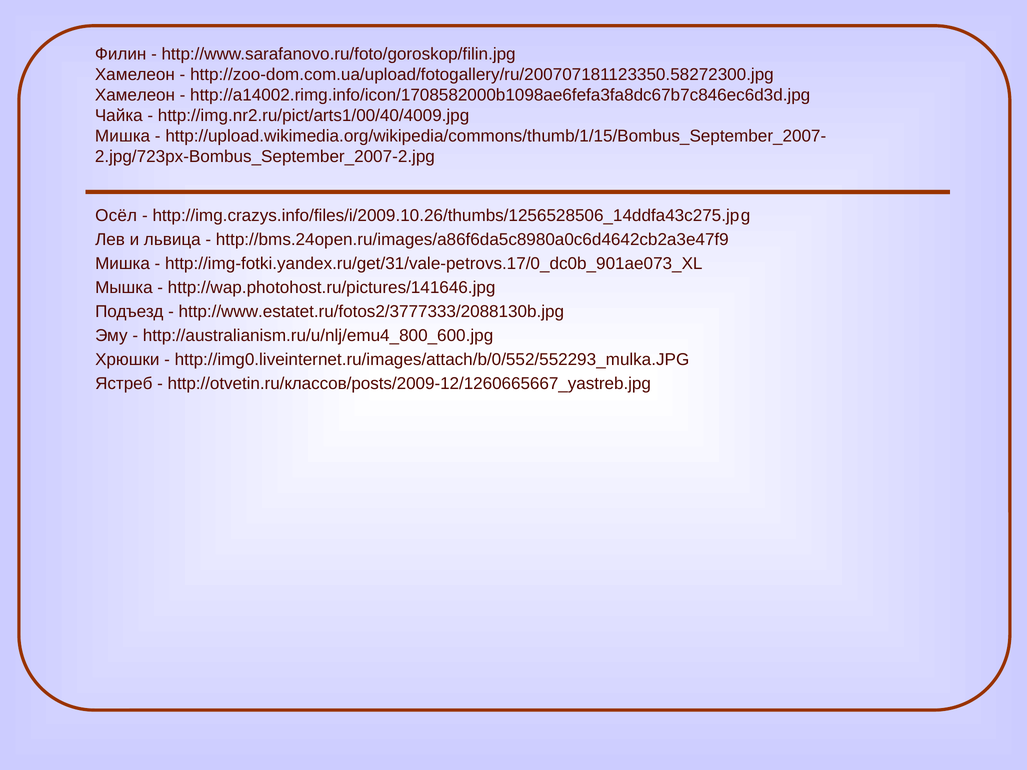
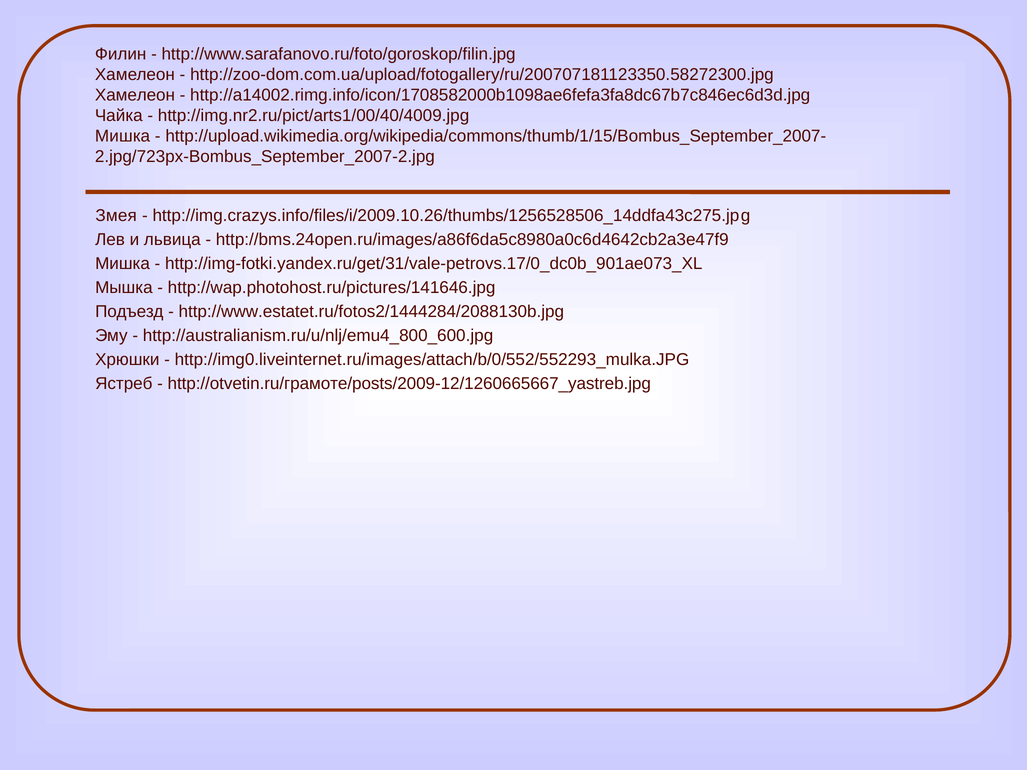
Осёл: Осёл -> Змея
http://www.estatet.ru/fotos2/3777333/2088130b.jpg: http://www.estatet.ru/fotos2/3777333/2088130b.jpg -> http://www.estatet.ru/fotos2/1444284/2088130b.jpg
http://otvetin.ru/классов/posts/2009-12/1260665667_yastreb.jpg: http://otvetin.ru/классов/posts/2009-12/1260665667_yastreb.jpg -> http://otvetin.ru/грамоте/posts/2009-12/1260665667_yastreb.jpg
